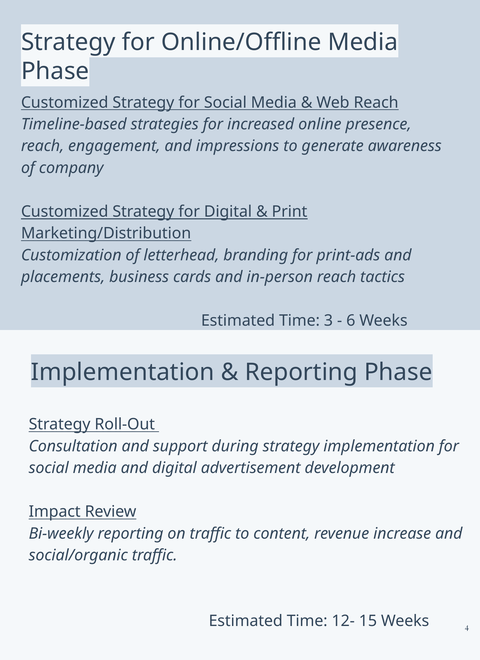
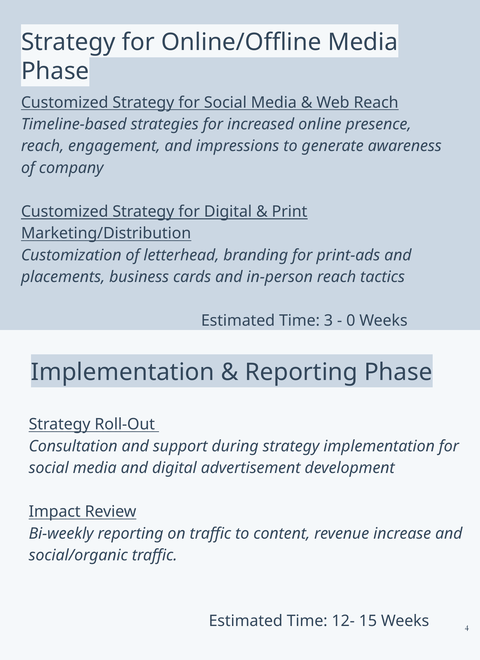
6: 6 -> 0
